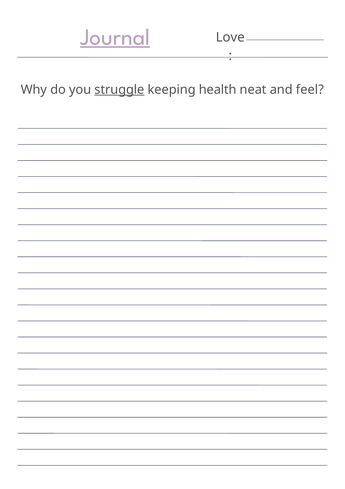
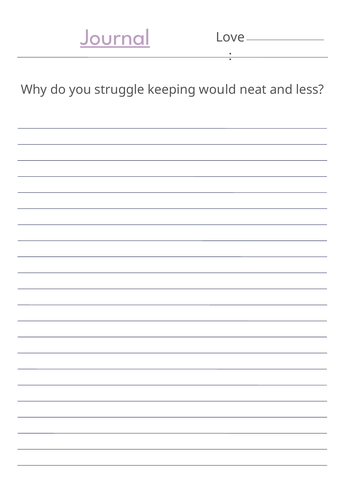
struggle underline: present -> none
health: health -> would
feel: feel -> less
